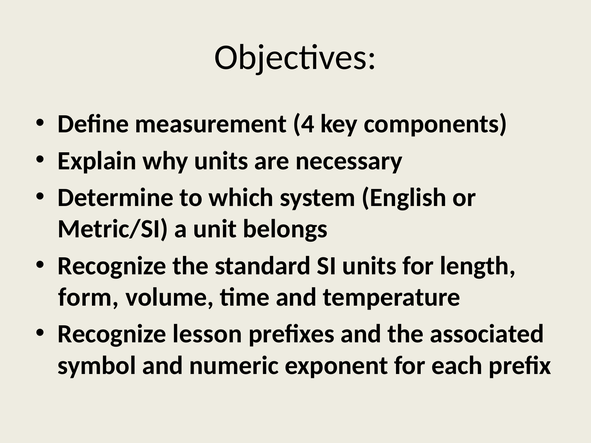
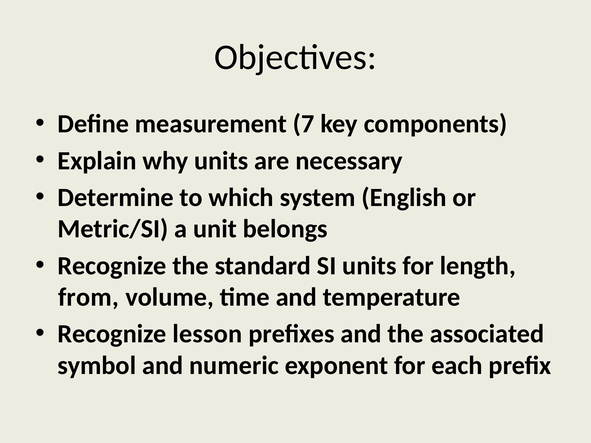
4: 4 -> 7
form: form -> from
